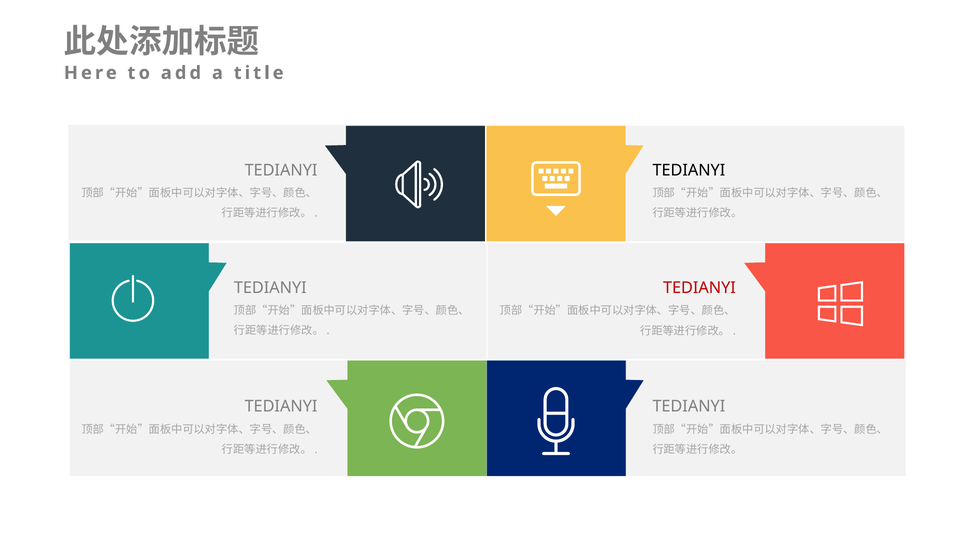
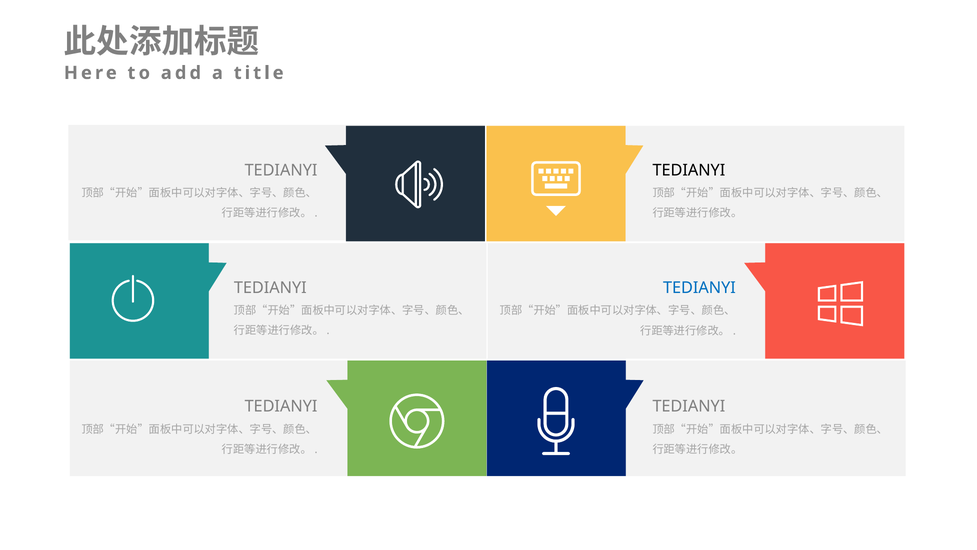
TEDIANYI at (699, 288) colour: red -> blue
